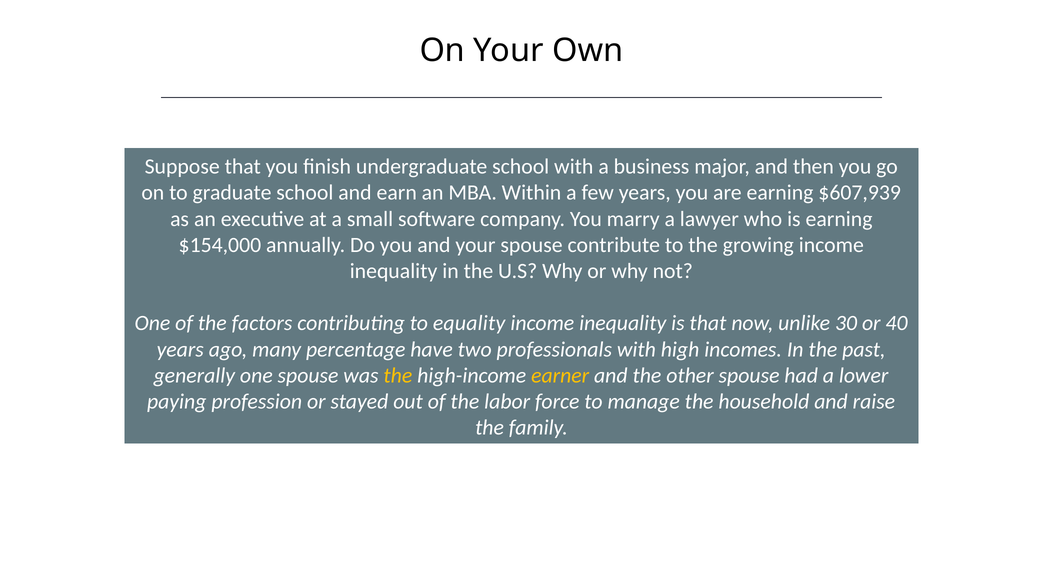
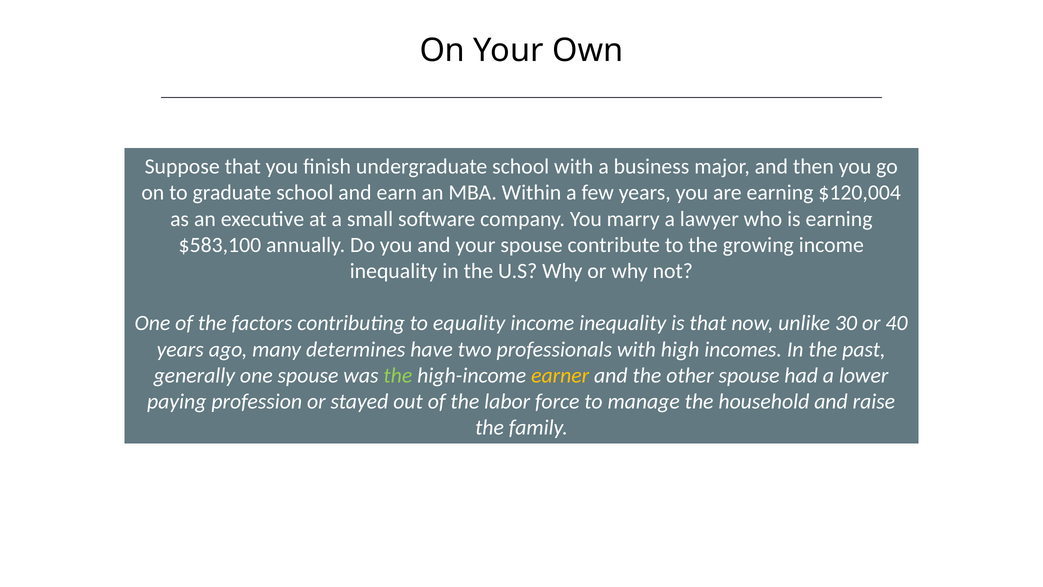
$607,939: $607,939 -> $120,004
$154,000: $154,000 -> $583,100
percentage: percentage -> determines
the at (398, 375) colour: yellow -> light green
